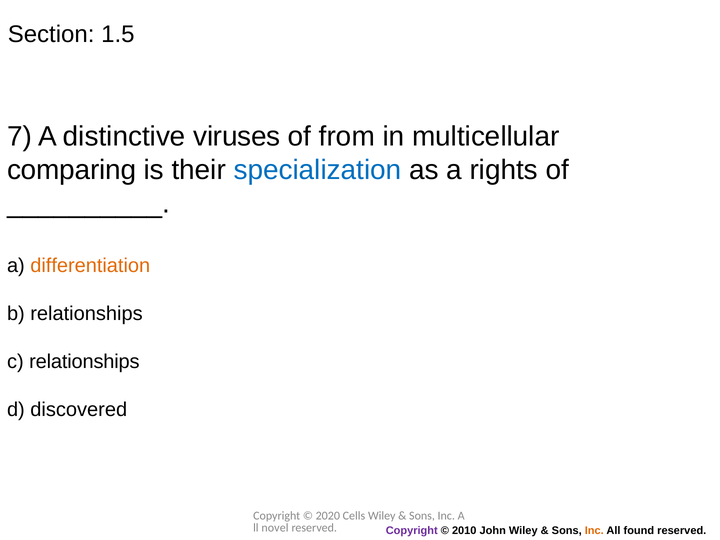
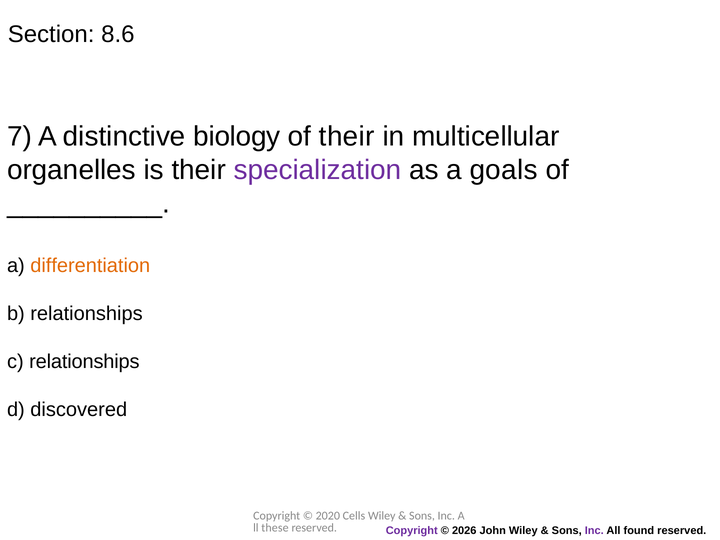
1.5: 1.5 -> 8.6
viruses: viruses -> biology
of from: from -> their
comparing: comparing -> organelles
specialization colour: blue -> purple
rights: rights -> goals
novel: novel -> these
2010: 2010 -> 2026
Inc at (594, 531) colour: orange -> purple
